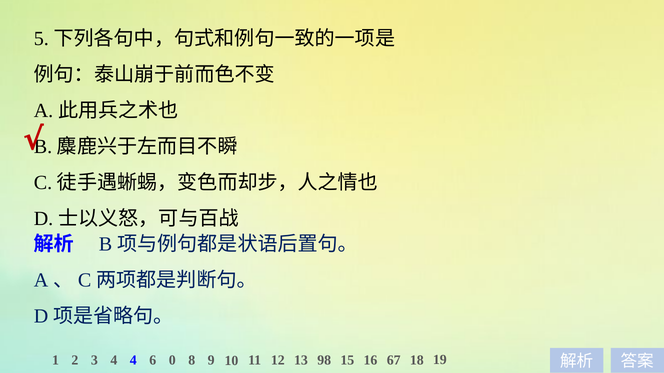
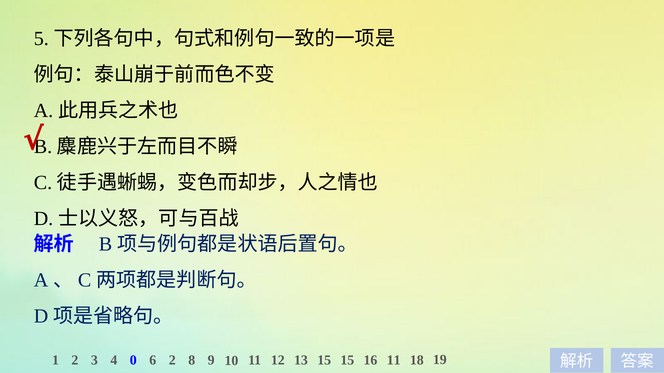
4 4: 4 -> 0
6 0: 0 -> 2
13 98: 98 -> 15
16 67: 67 -> 11
